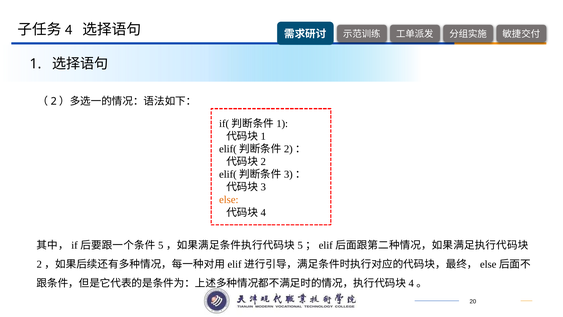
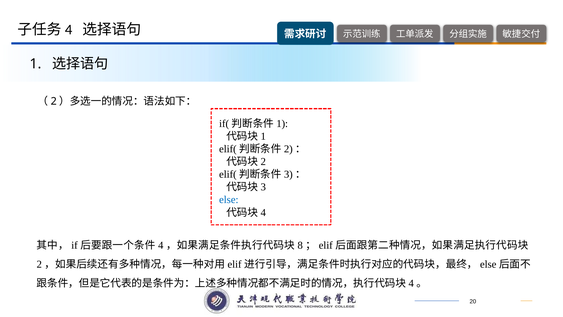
else colour: orange -> blue
5 at (161, 245): 5 -> 4
5 at (300, 245): 5 -> 8
